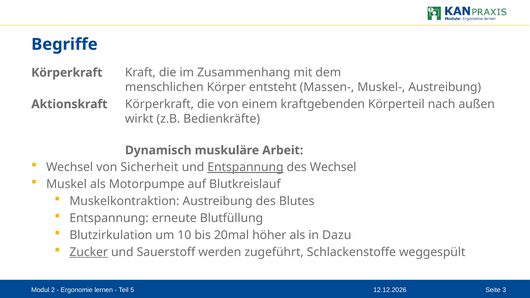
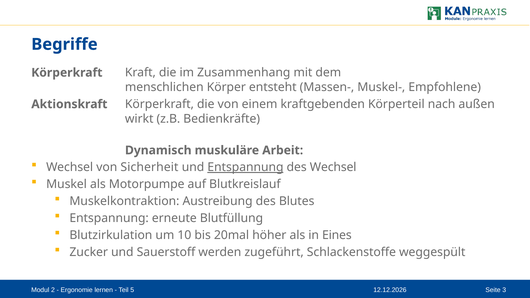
Muskel- Austreibung: Austreibung -> Empfohlene
Dazu: Dazu -> Eines
Zucker underline: present -> none
